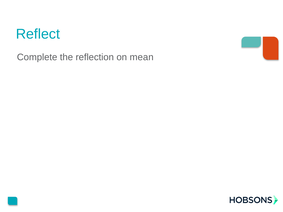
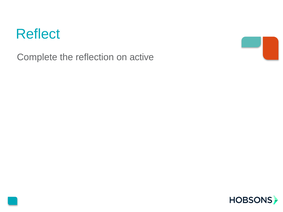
mean: mean -> active
